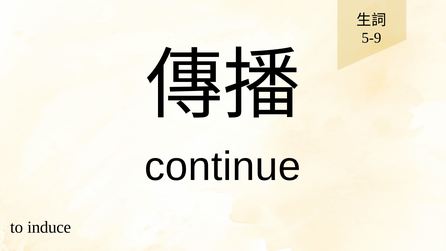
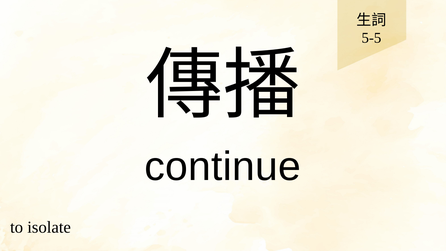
5-9: 5-9 -> 5-5
induce: induce -> isolate
